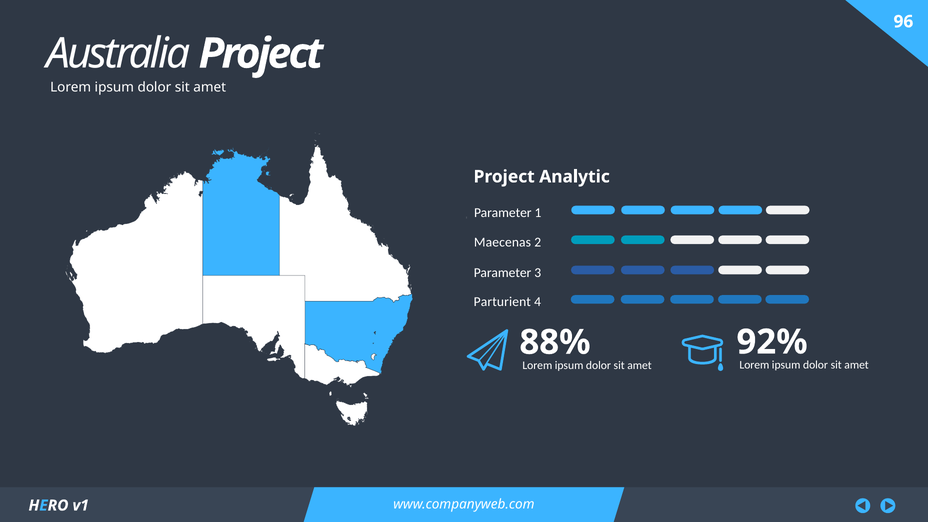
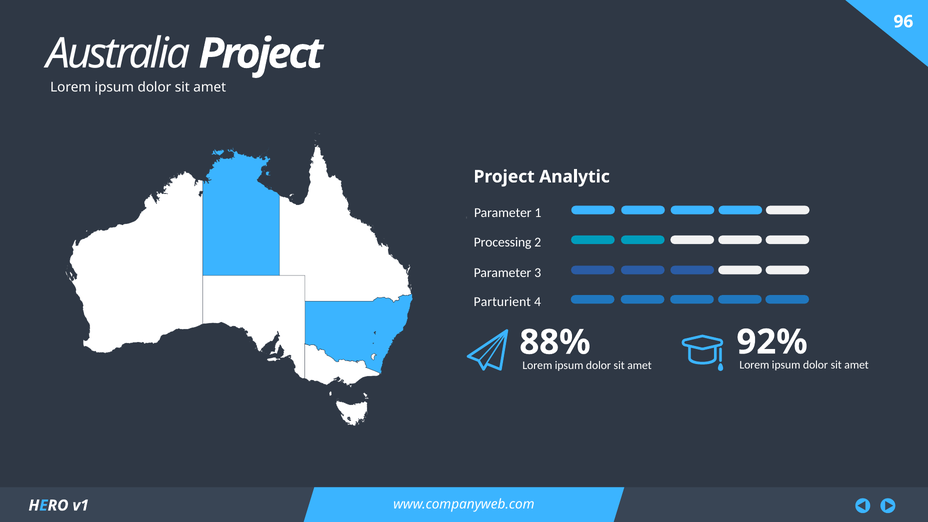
Maecenas: Maecenas -> Processing
